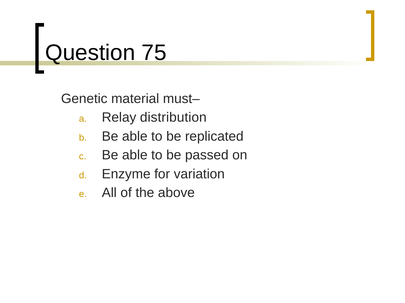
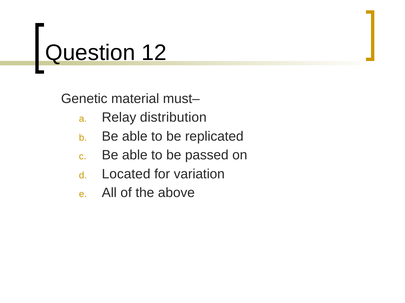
75: 75 -> 12
Enzyme: Enzyme -> Located
